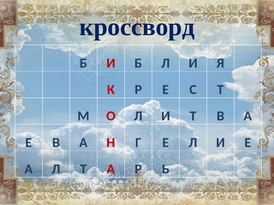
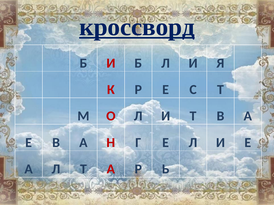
кроссворд underline: none -> present
